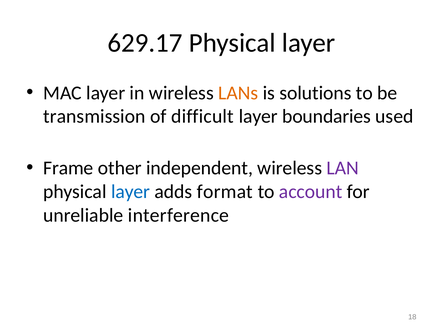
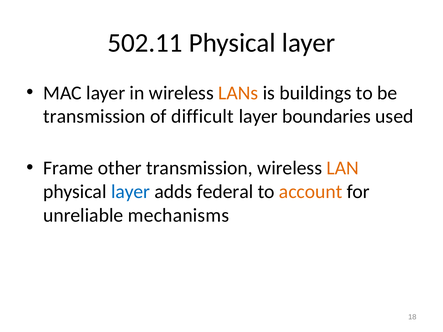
629.17: 629.17 -> 502.11
solutions: solutions -> buildings
other independent: independent -> transmission
LAN colour: purple -> orange
format: format -> federal
account colour: purple -> orange
interference: interference -> mechanisms
